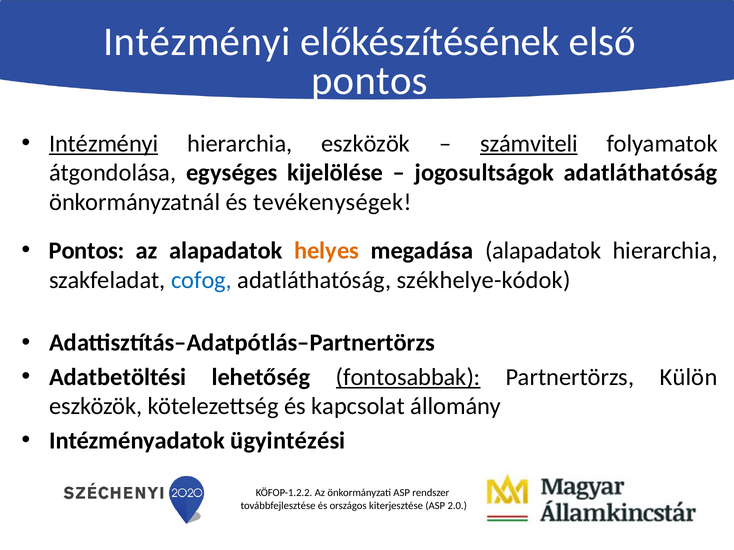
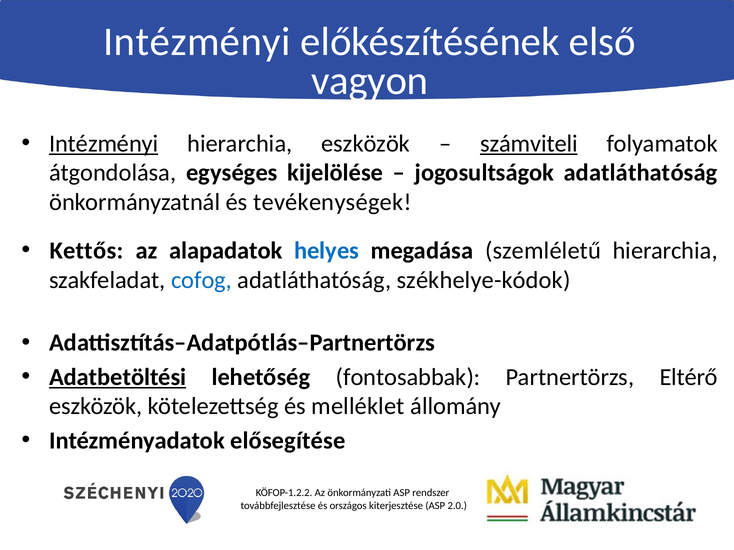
pontos at (369, 81): pontos -> vagyon
Pontos at (87, 251): Pontos -> Kettős
helyes colour: orange -> blue
megadása alapadatok: alapadatok -> szemléletű
Adatbetöltési underline: none -> present
fontosabbak underline: present -> none
Külön: Külön -> Eltérő
kapcsolat: kapcsolat -> melléklet
ügyintézési: ügyintézési -> elősegítése
